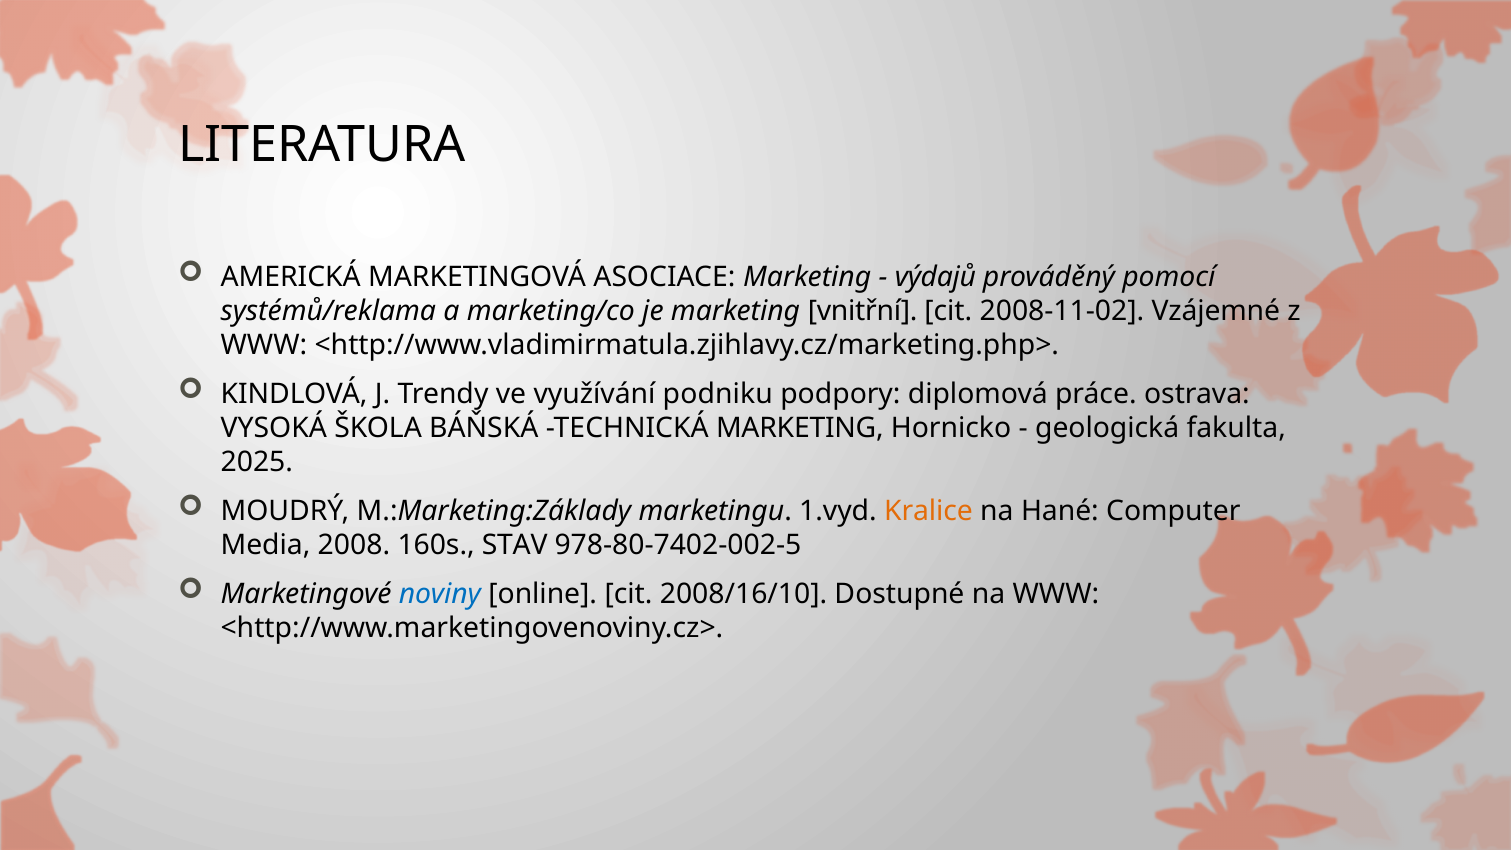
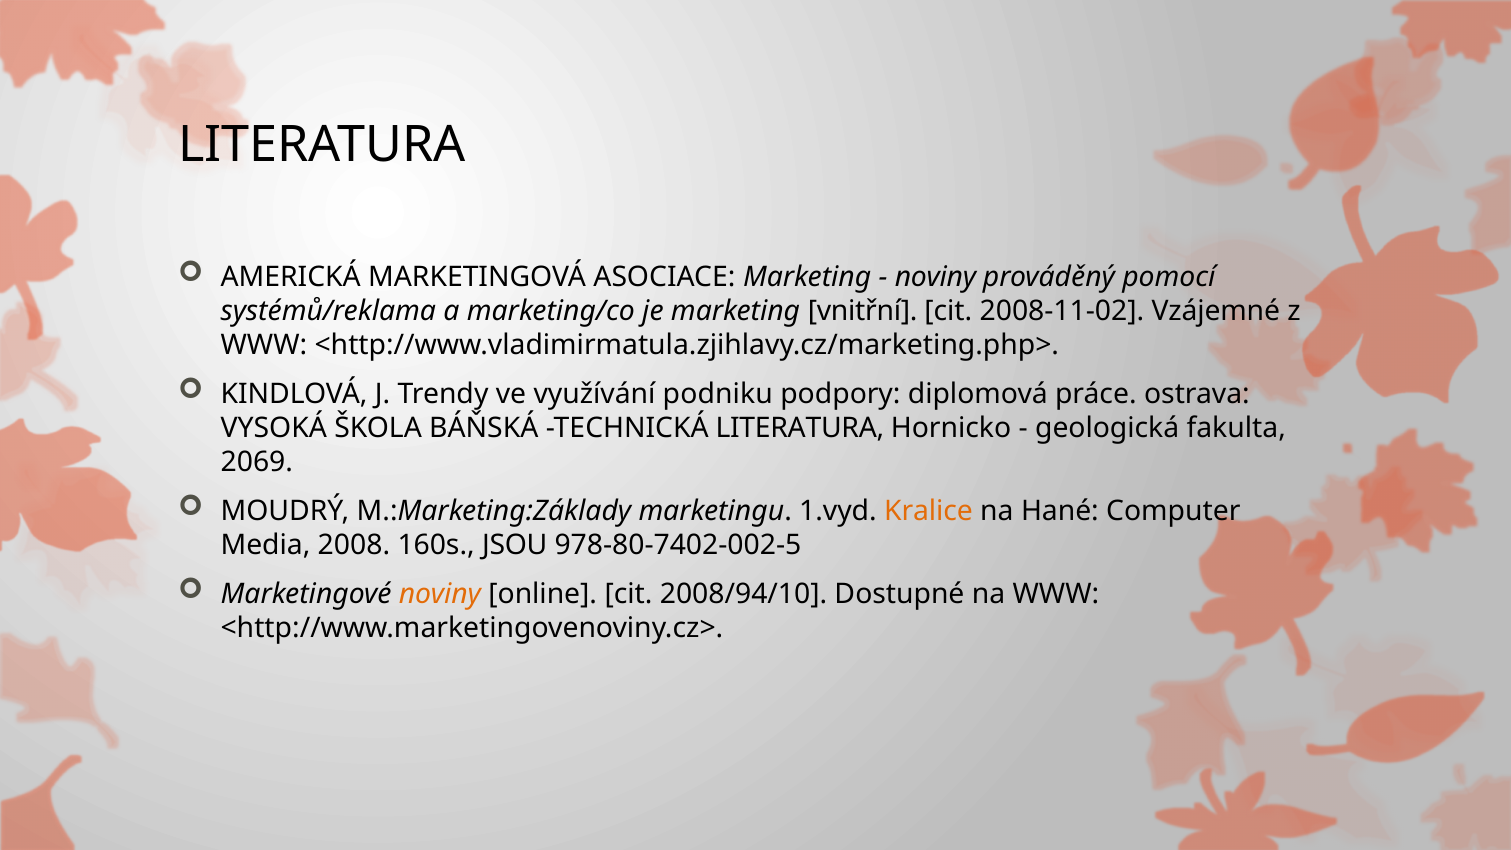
výdajů at (935, 277): výdajů -> noviny
TECHNICKÁ MARKETING: MARKETING -> LITERATURA
2025: 2025 -> 2069
STAV: STAV -> JSOU
noviny at (440, 594) colour: blue -> orange
2008/16/10: 2008/16/10 -> 2008/94/10
